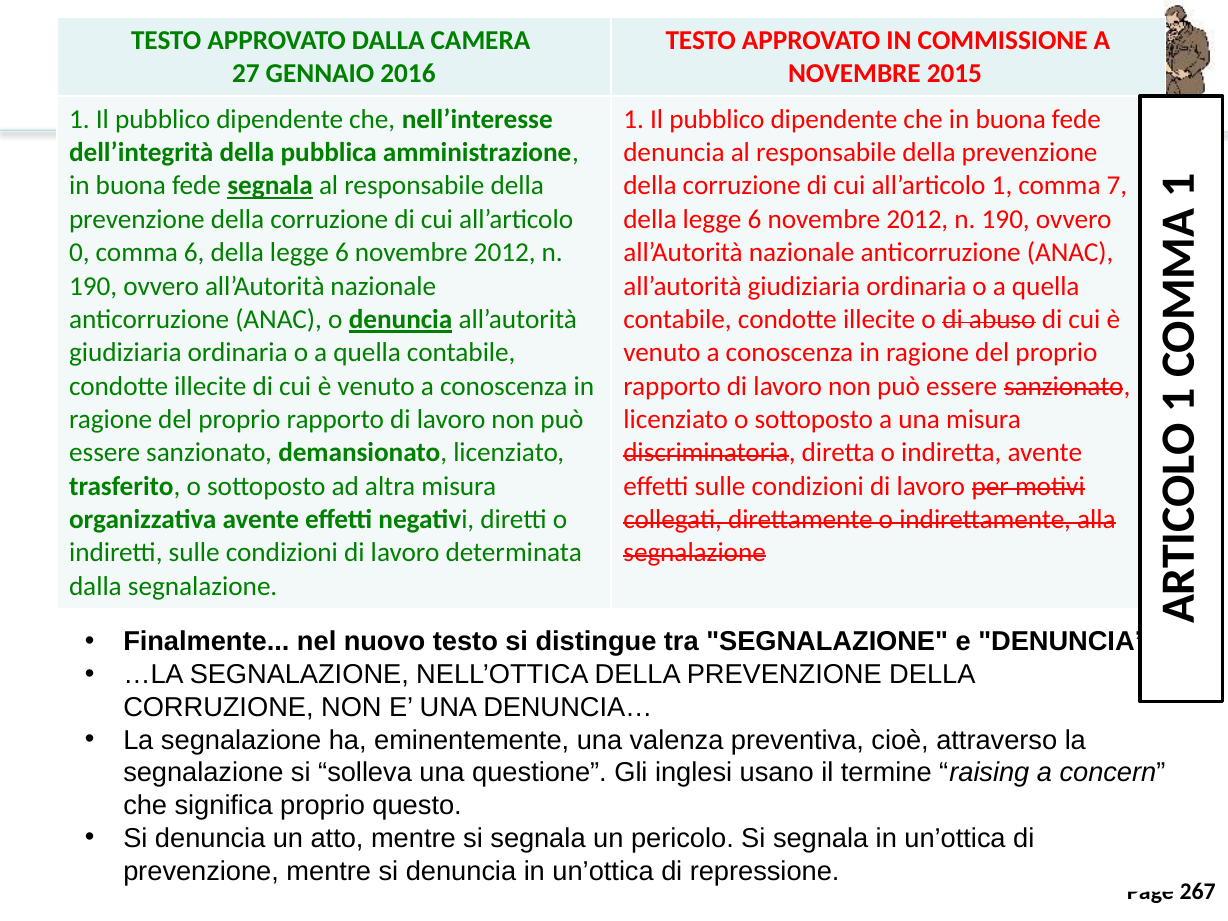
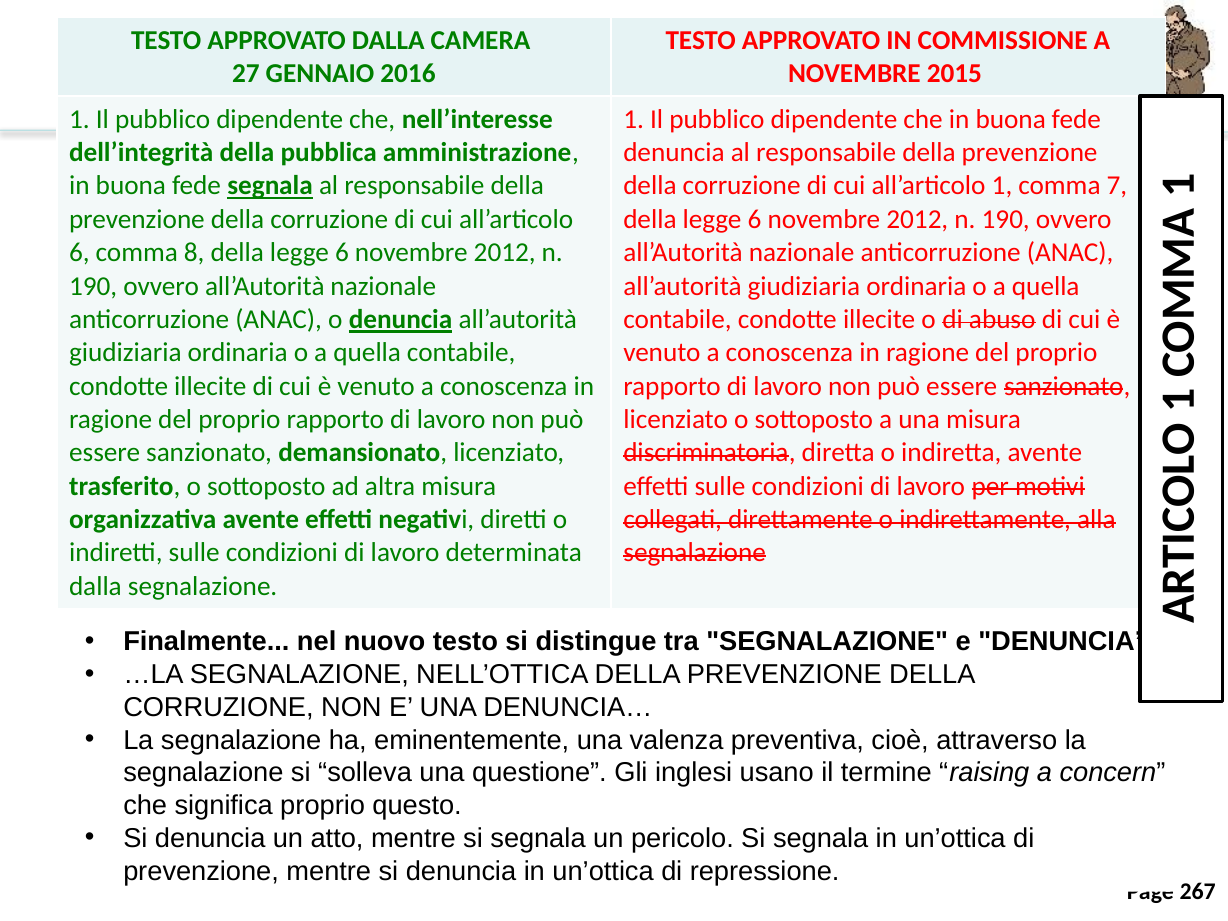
0 at (79, 253): 0 -> 6
comma 6: 6 -> 8
